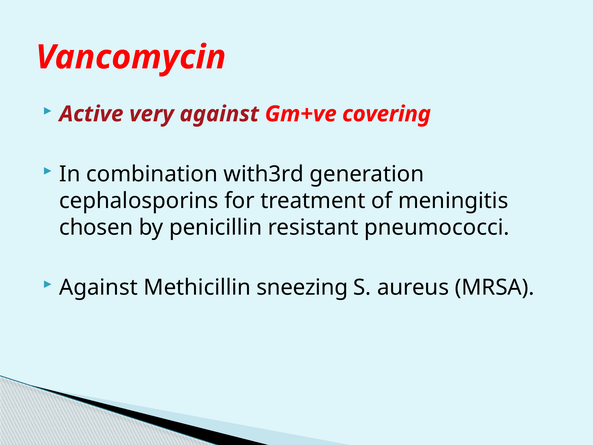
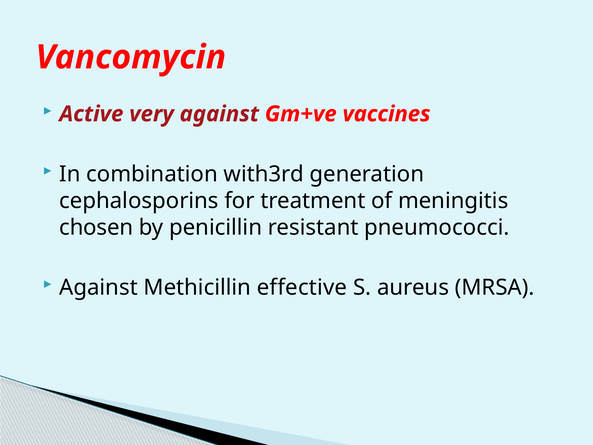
covering: covering -> vaccines
sneezing: sneezing -> effective
